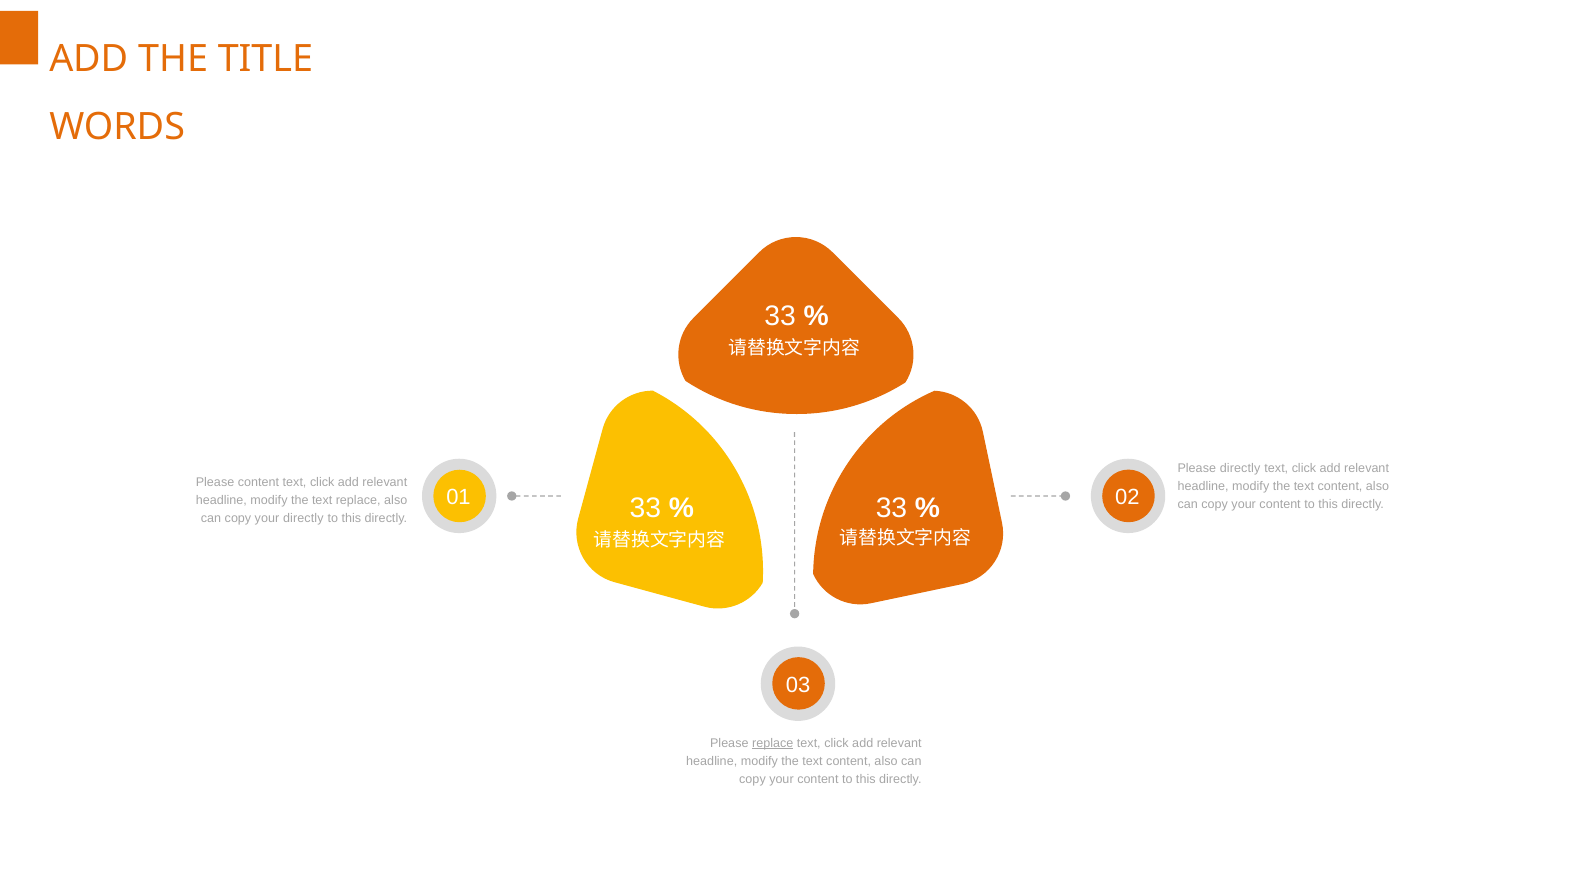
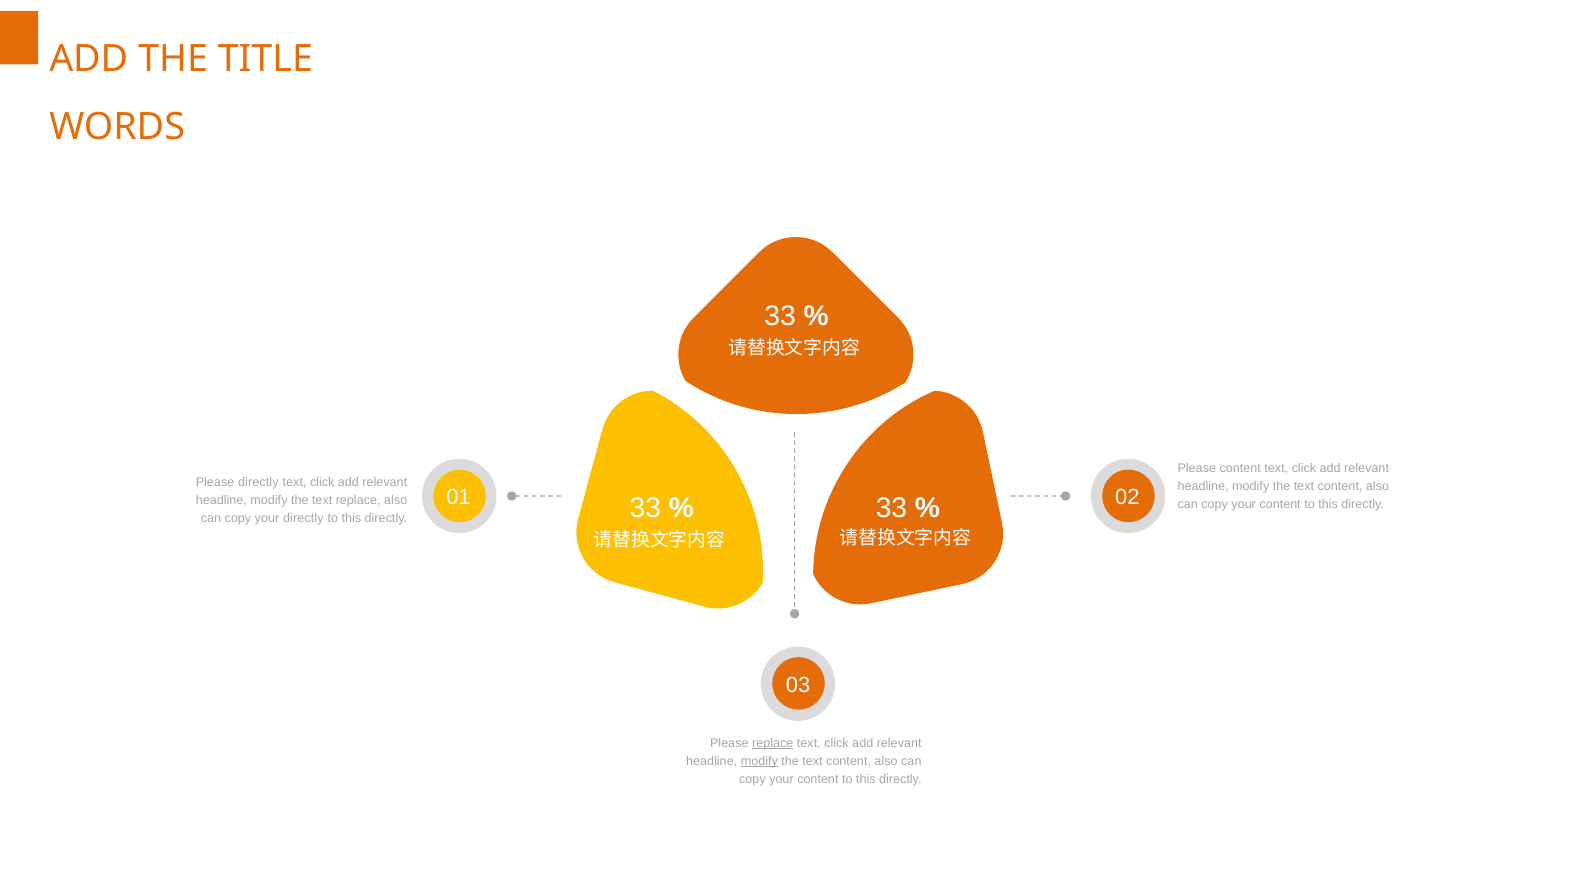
Please directly: directly -> content
Please content: content -> directly
modify at (759, 761) underline: none -> present
